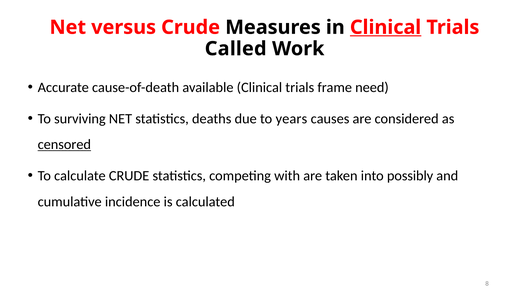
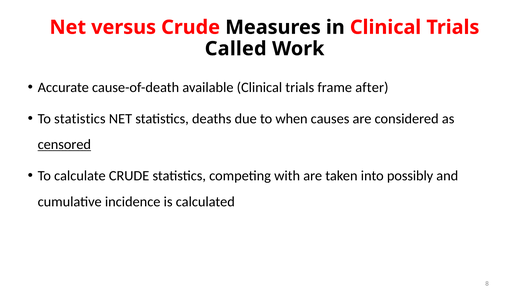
Clinical at (386, 27) underline: present -> none
need: need -> after
To surviving: surviving -> statistics
years: years -> when
